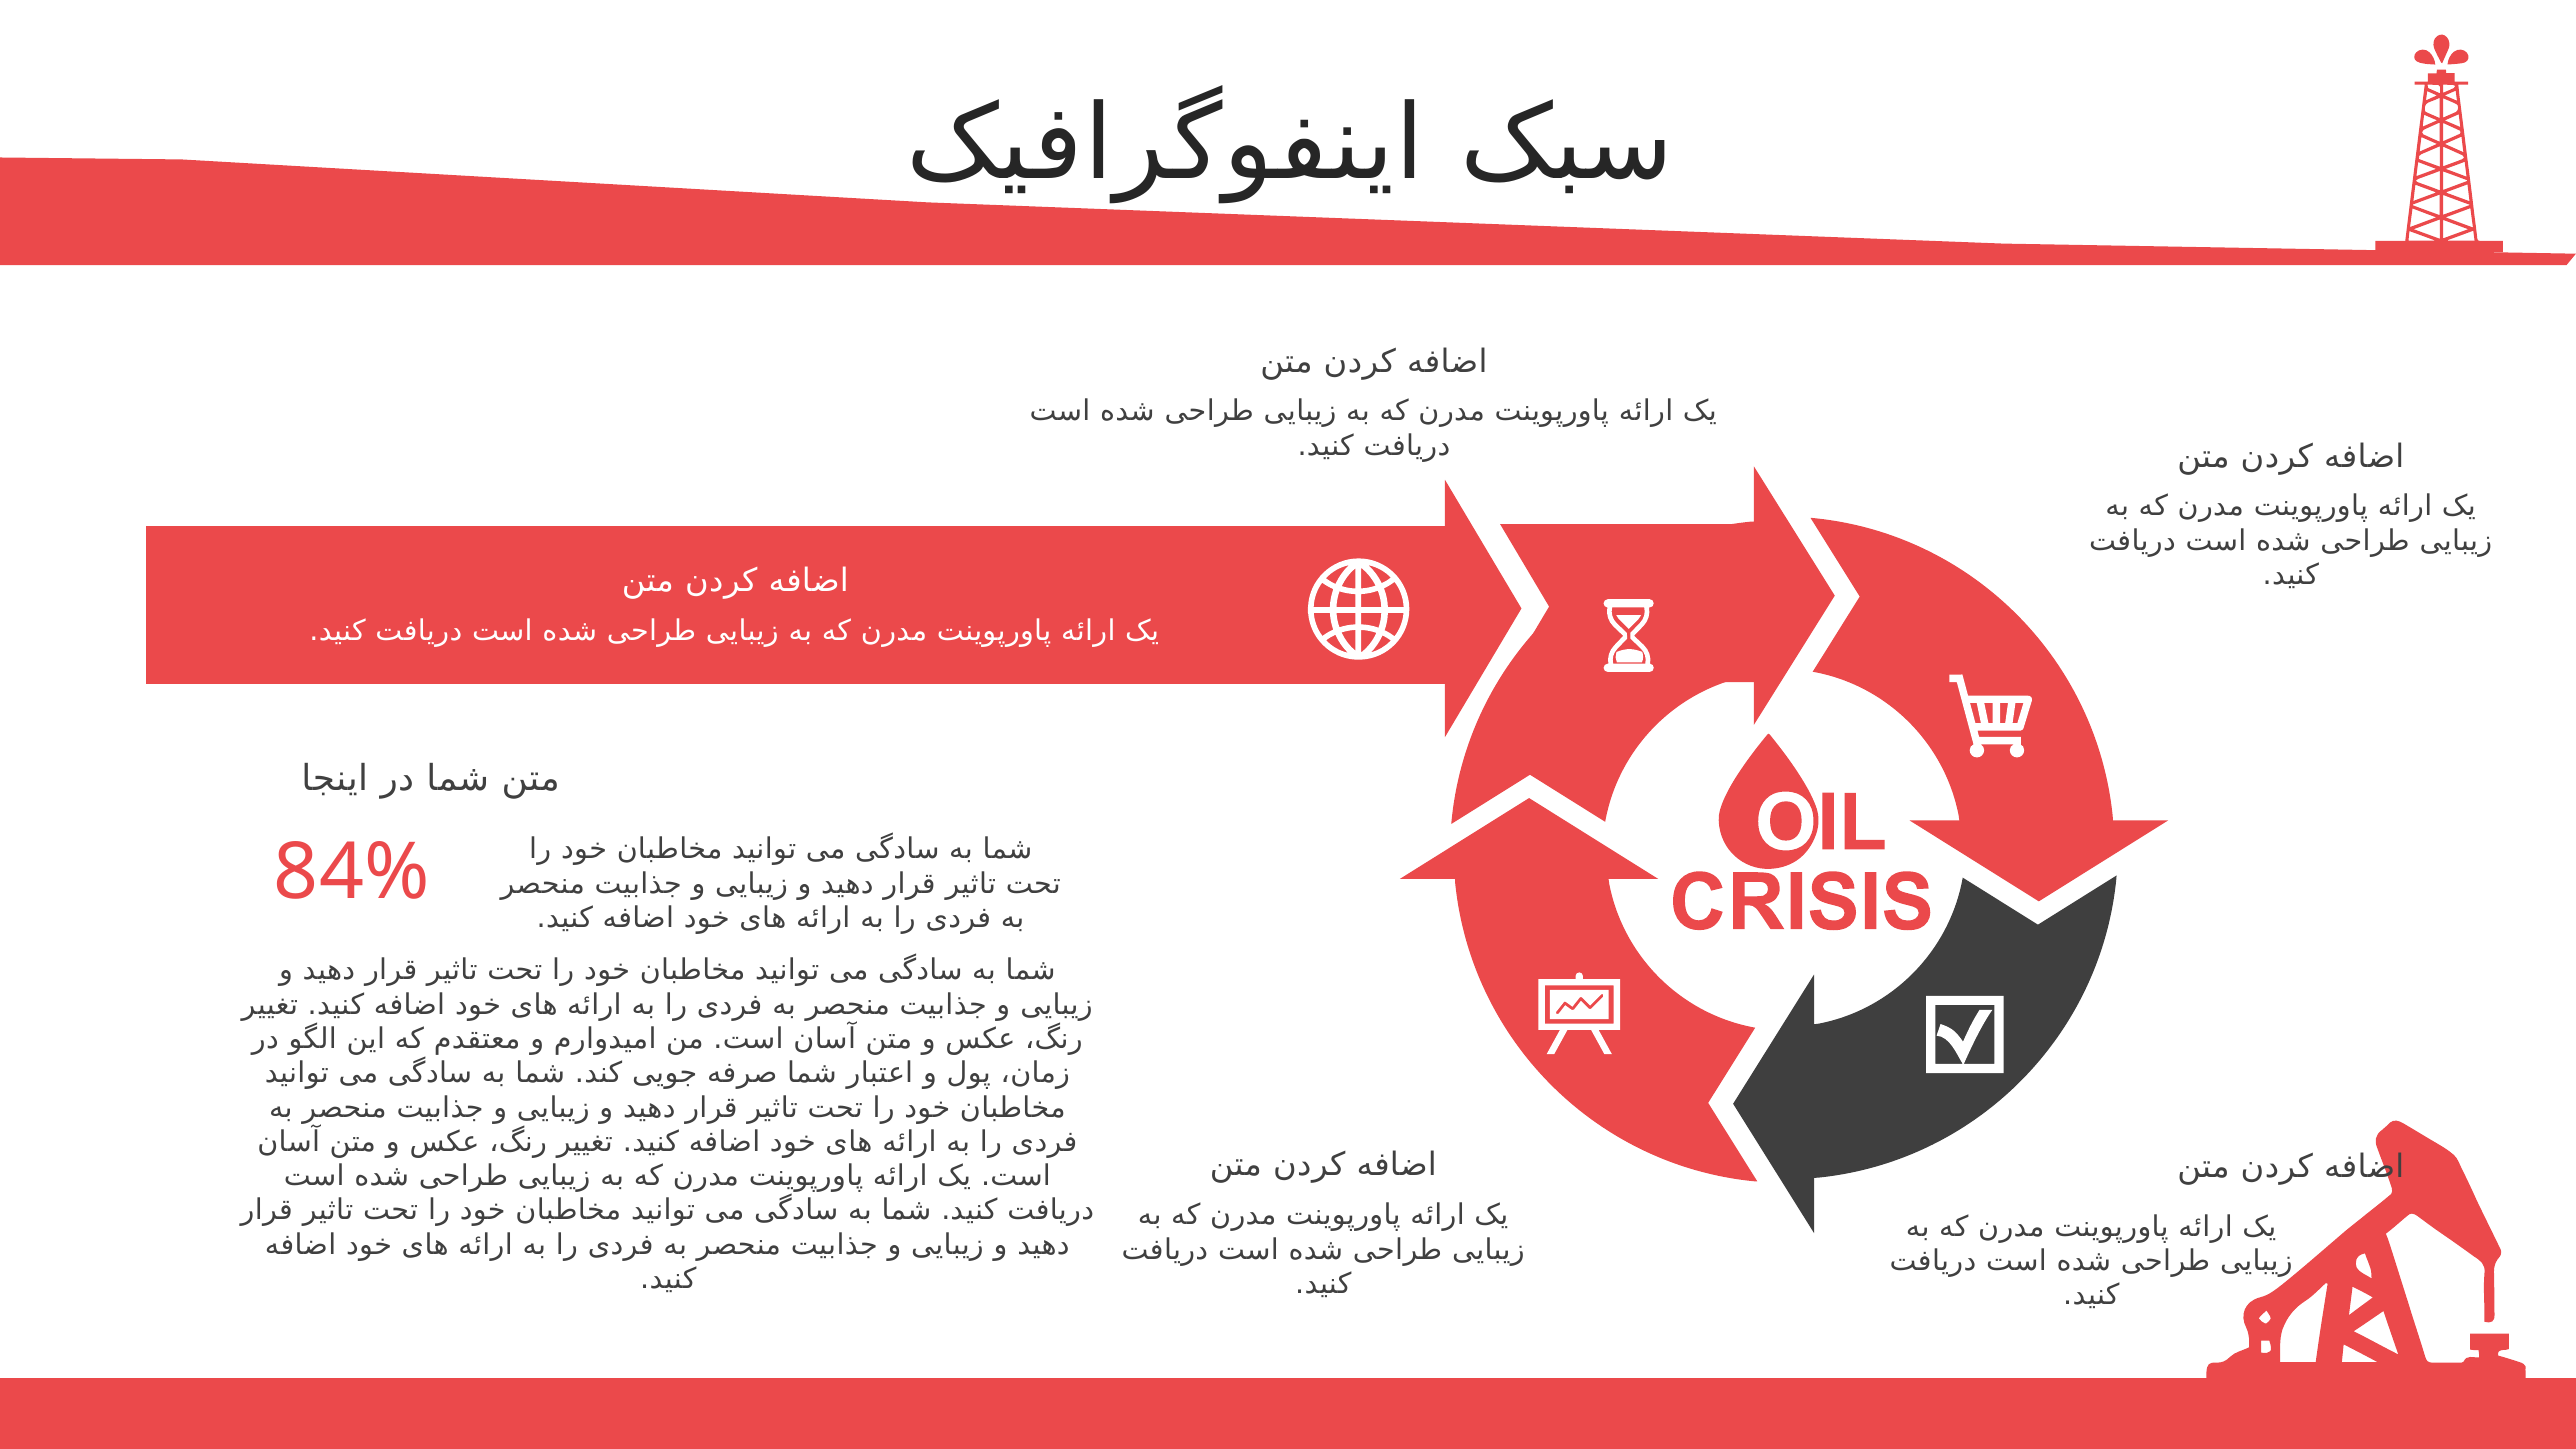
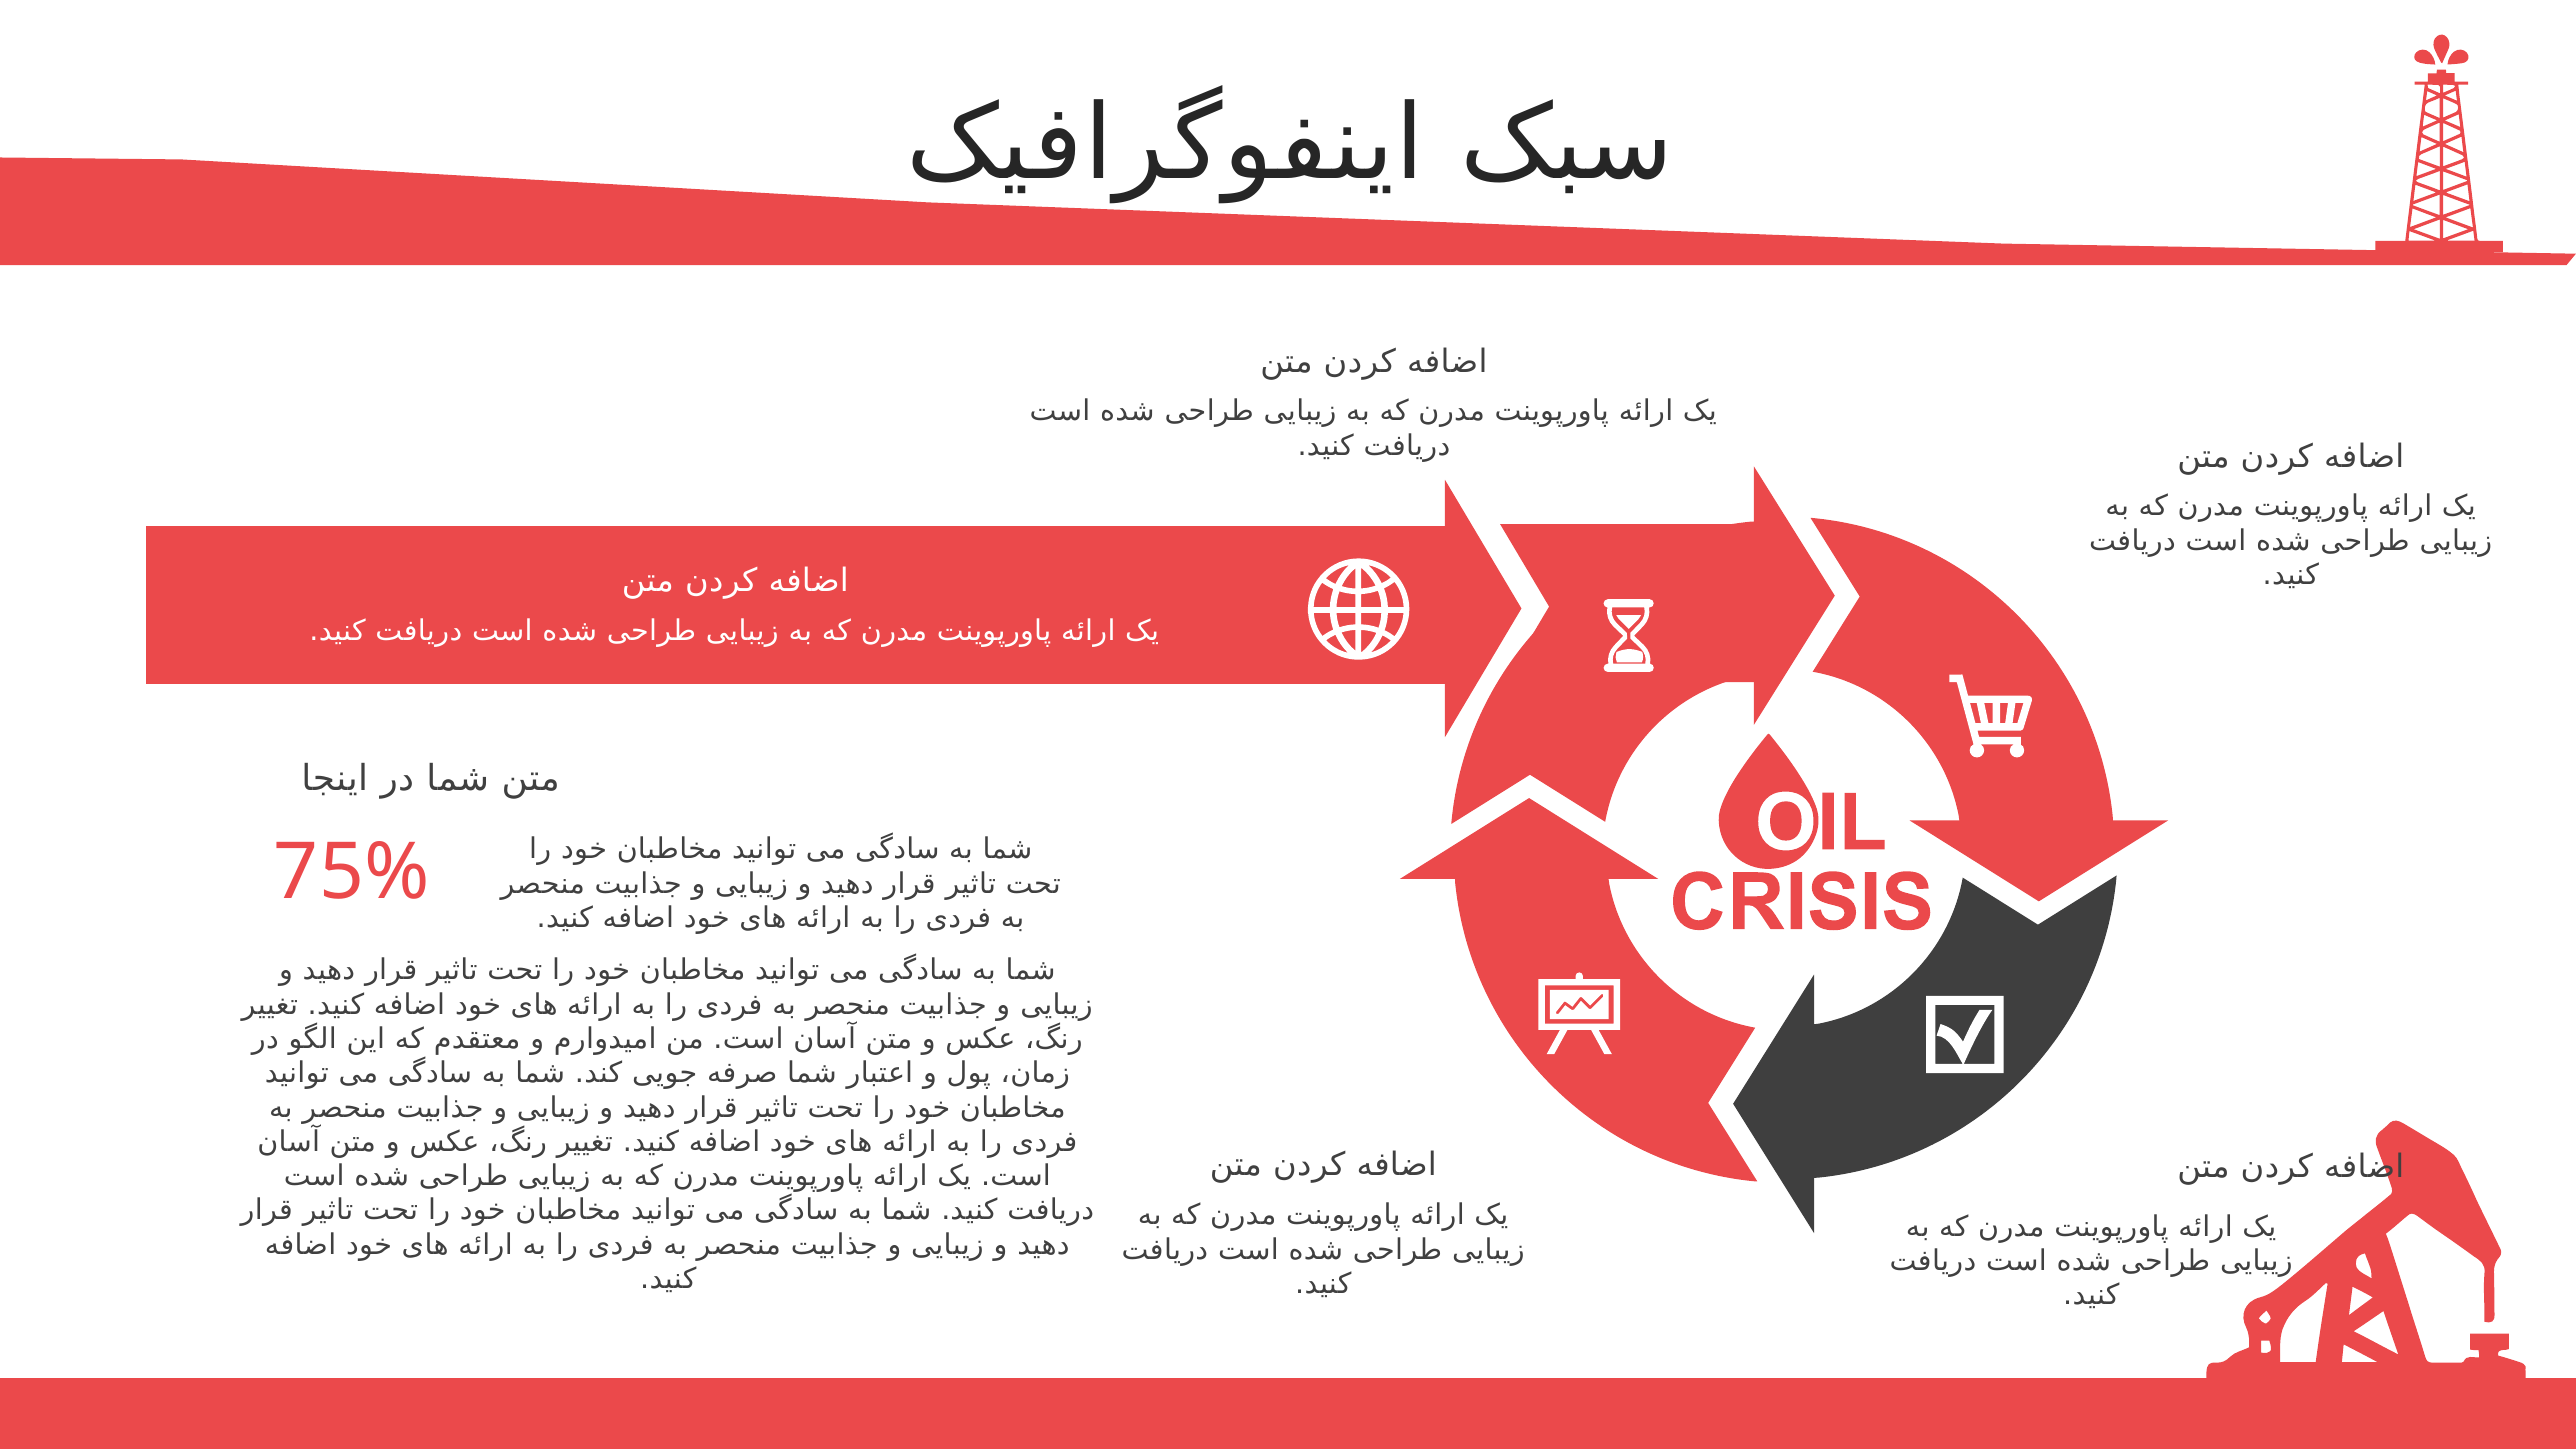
84%: 84% -> 75%
